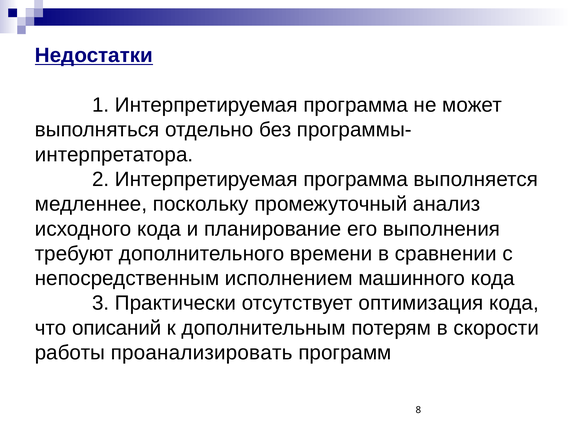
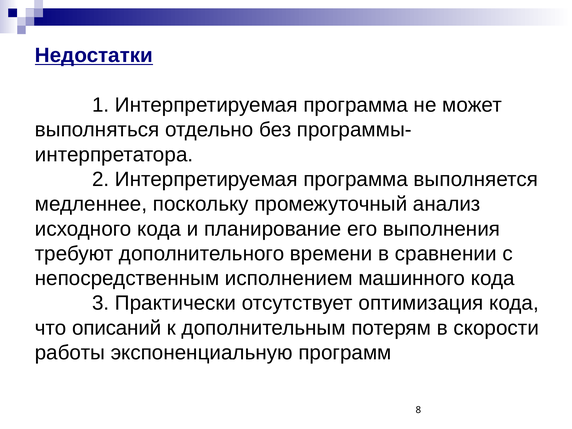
проанализировать: проанализировать -> экспоненциальную
